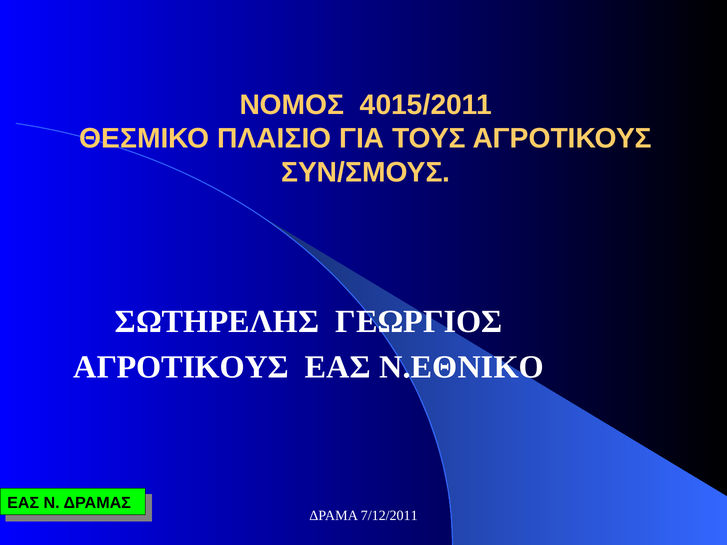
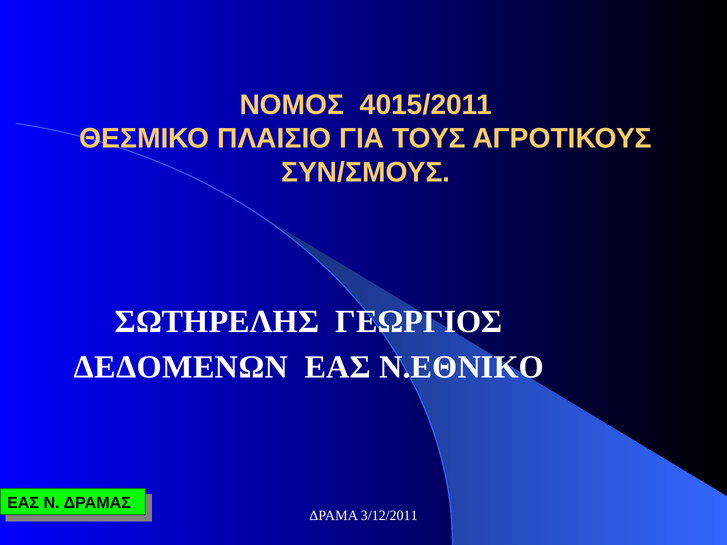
ΑΓΡΟΤΙΚΟΥΣ at (181, 367): ΑΓΡΟΤΙΚΟΥΣ -> ΔΕΔΟΜΕΝΩΝ
7/12/2011: 7/12/2011 -> 3/12/2011
